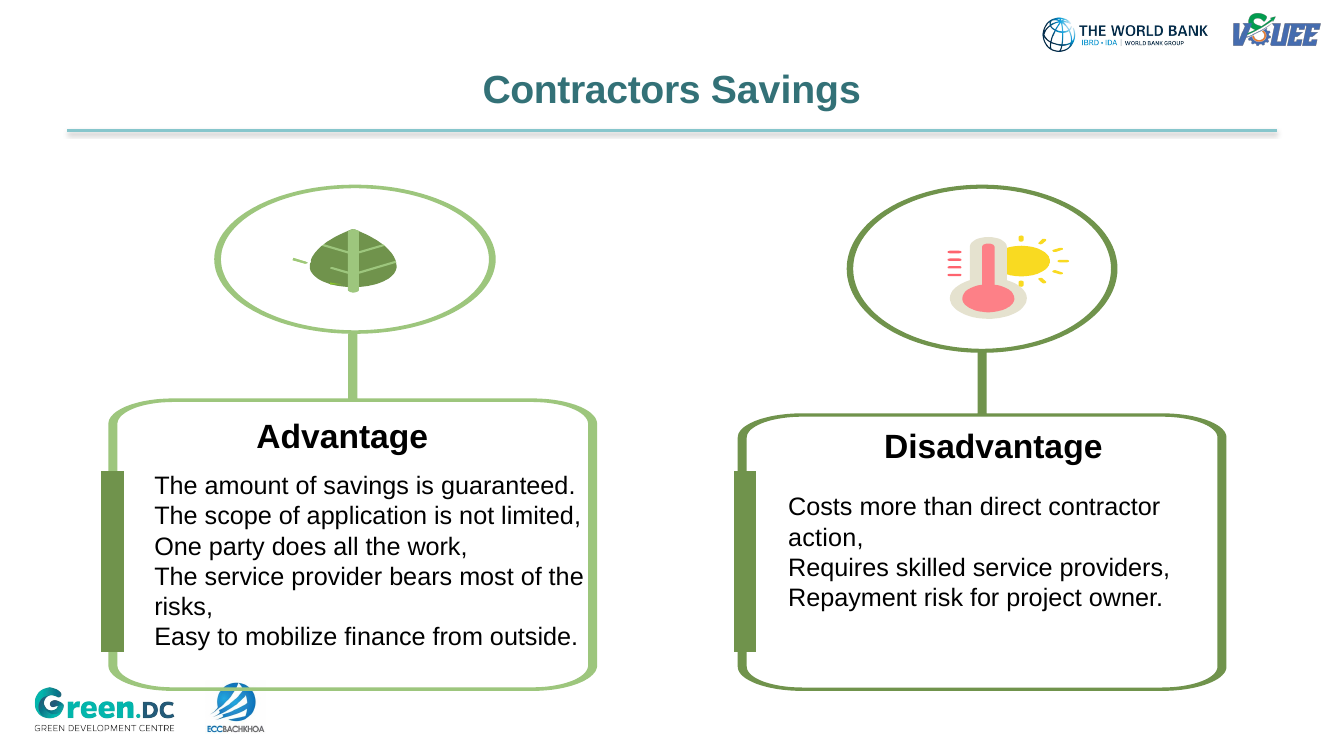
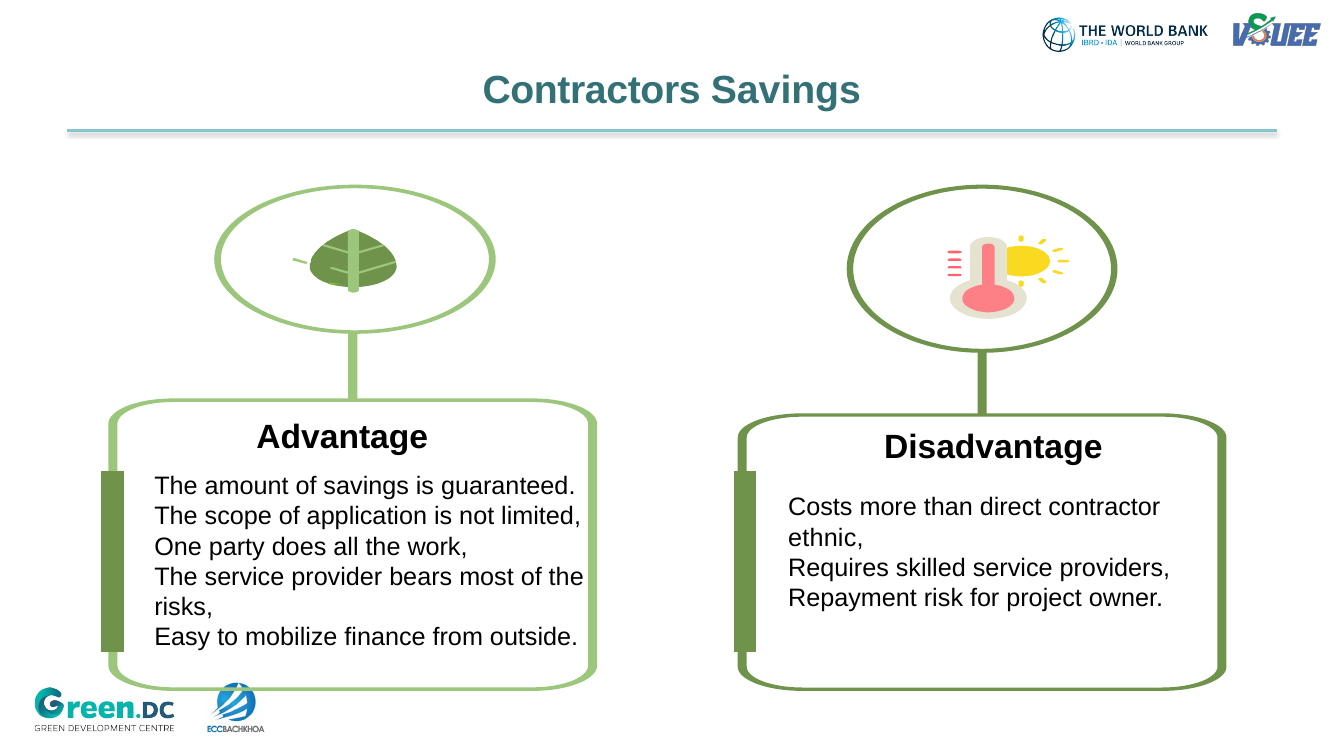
action: action -> ethnic
